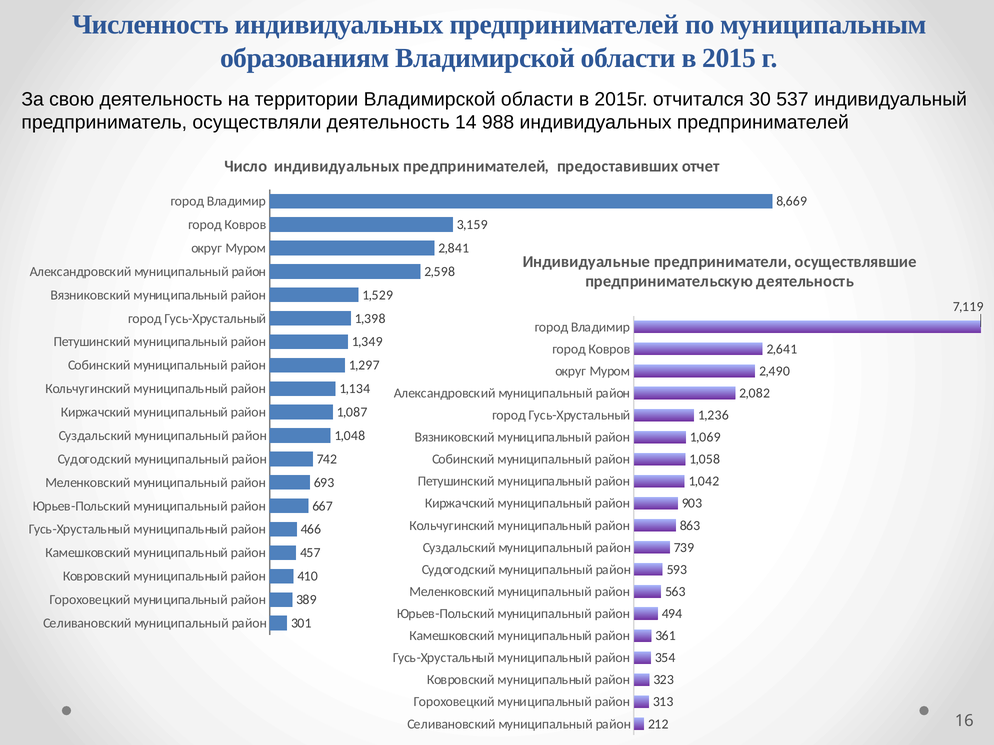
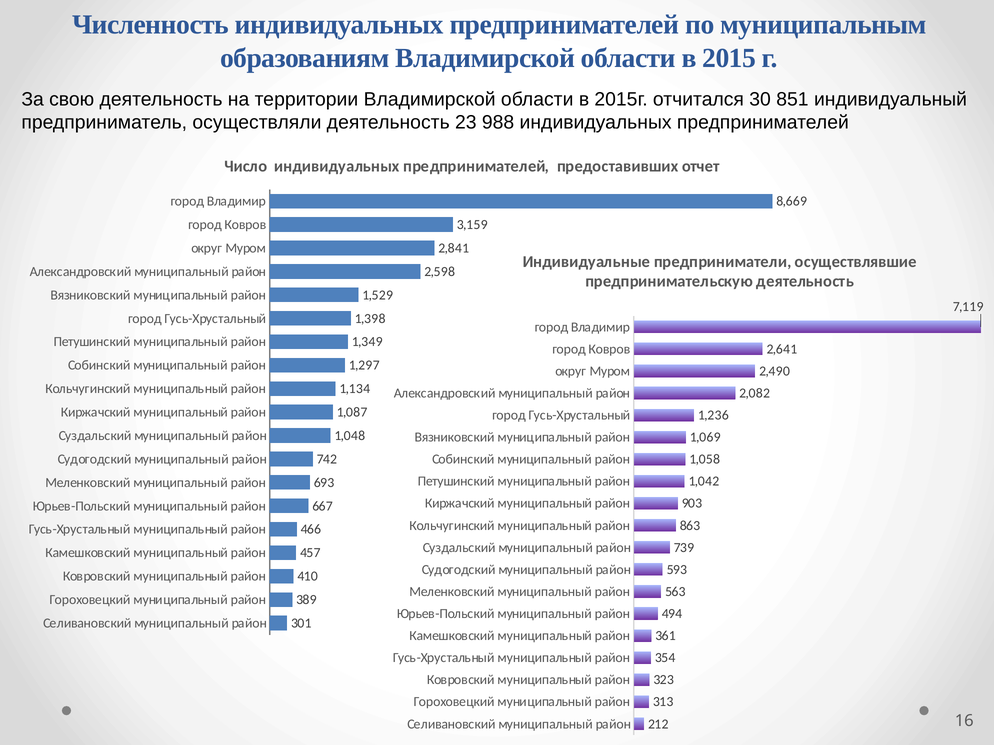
537: 537 -> 851
14: 14 -> 23
